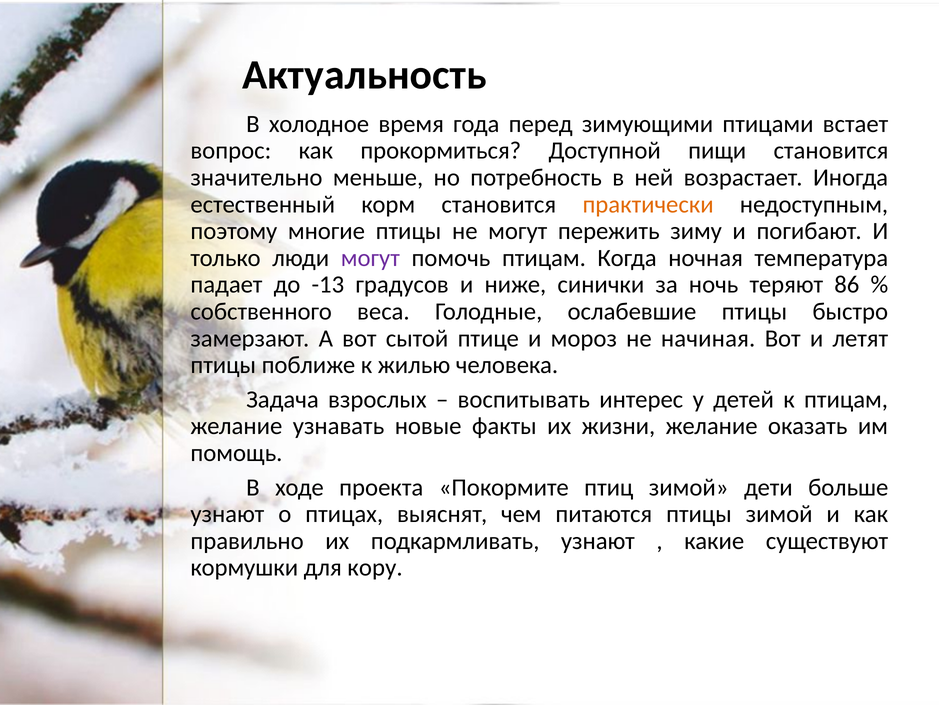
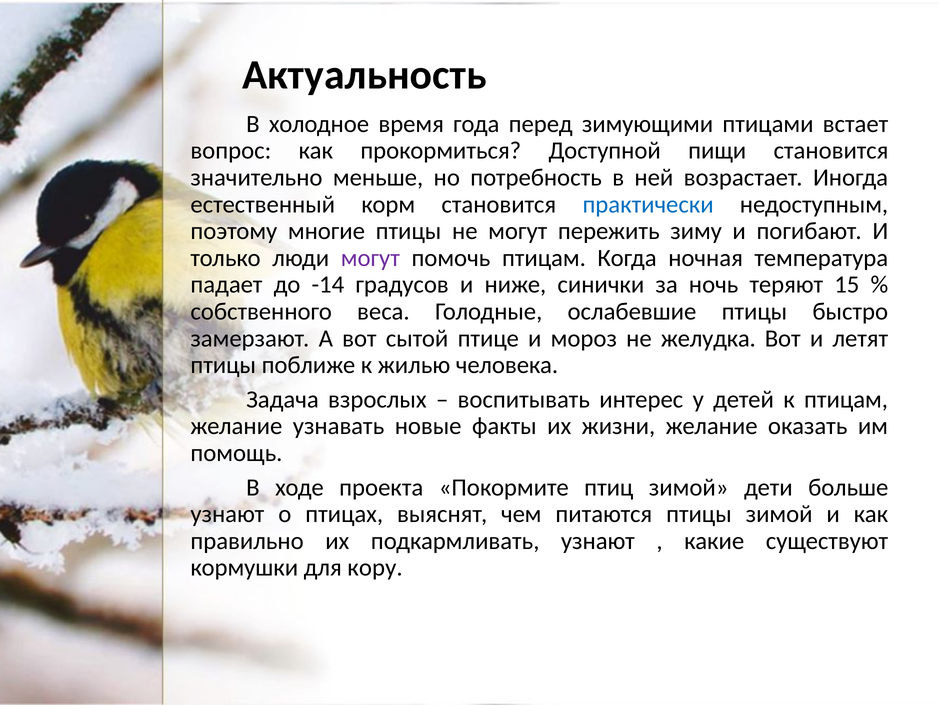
практически colour: orange -> blue
-13: -13 -> -14
86: 86 -> 15
начиная: начиная -> желудка
